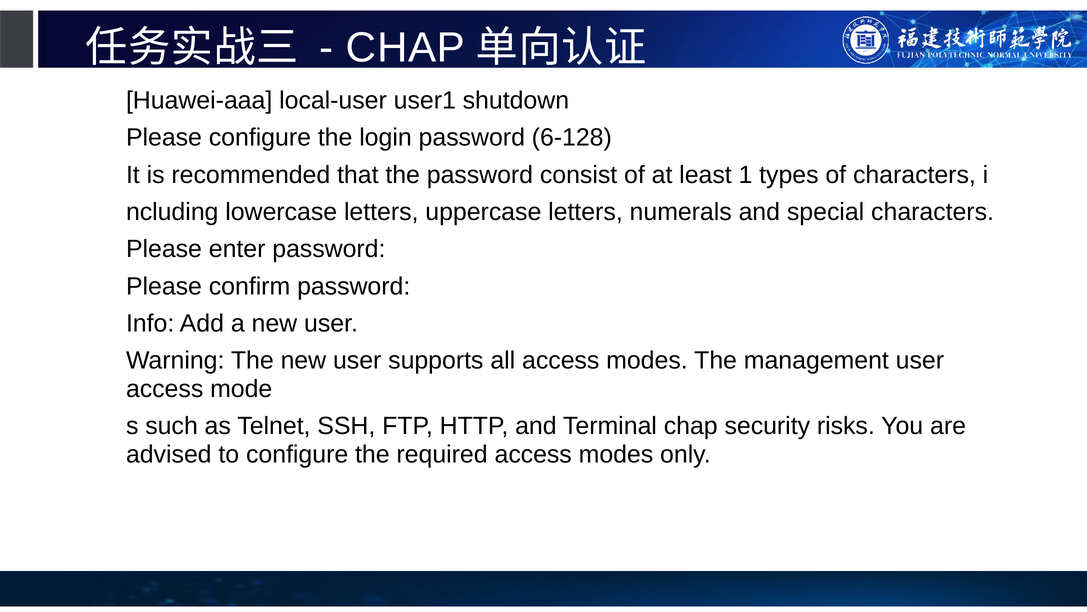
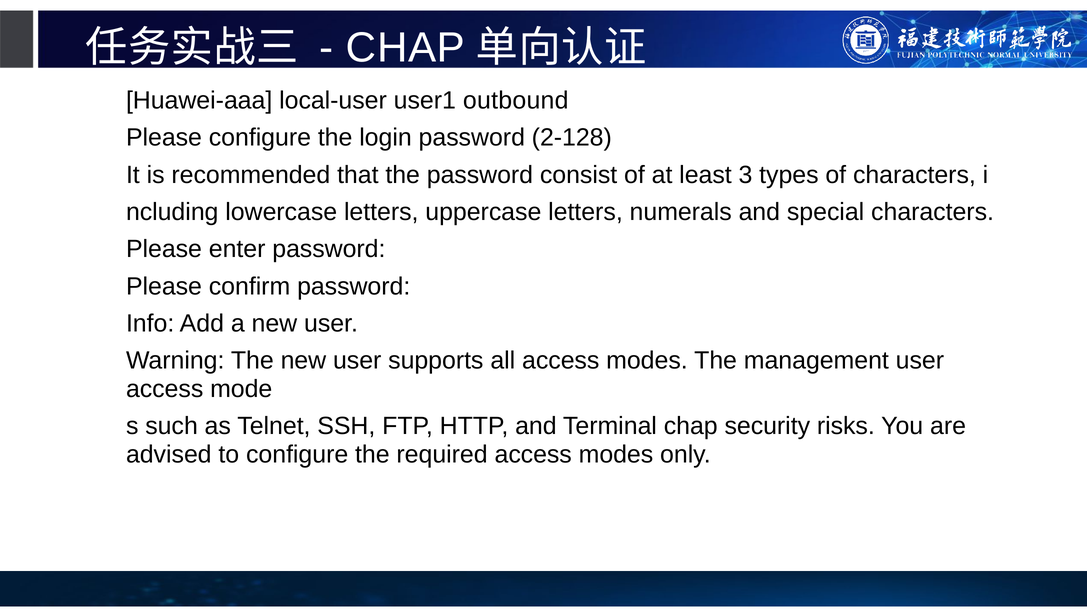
shutdown: shutdown -> outbound
6-128: 6-128 -> 2-128
1: 1 -> 3
